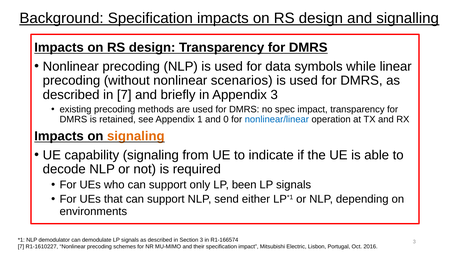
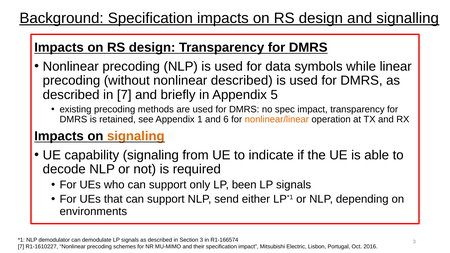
nonlinear scenarios: scenarios -> described
Appendix 3: 3 -> 5
0: 0 -> 6
nonlinear/linear colour: blue -> orange
